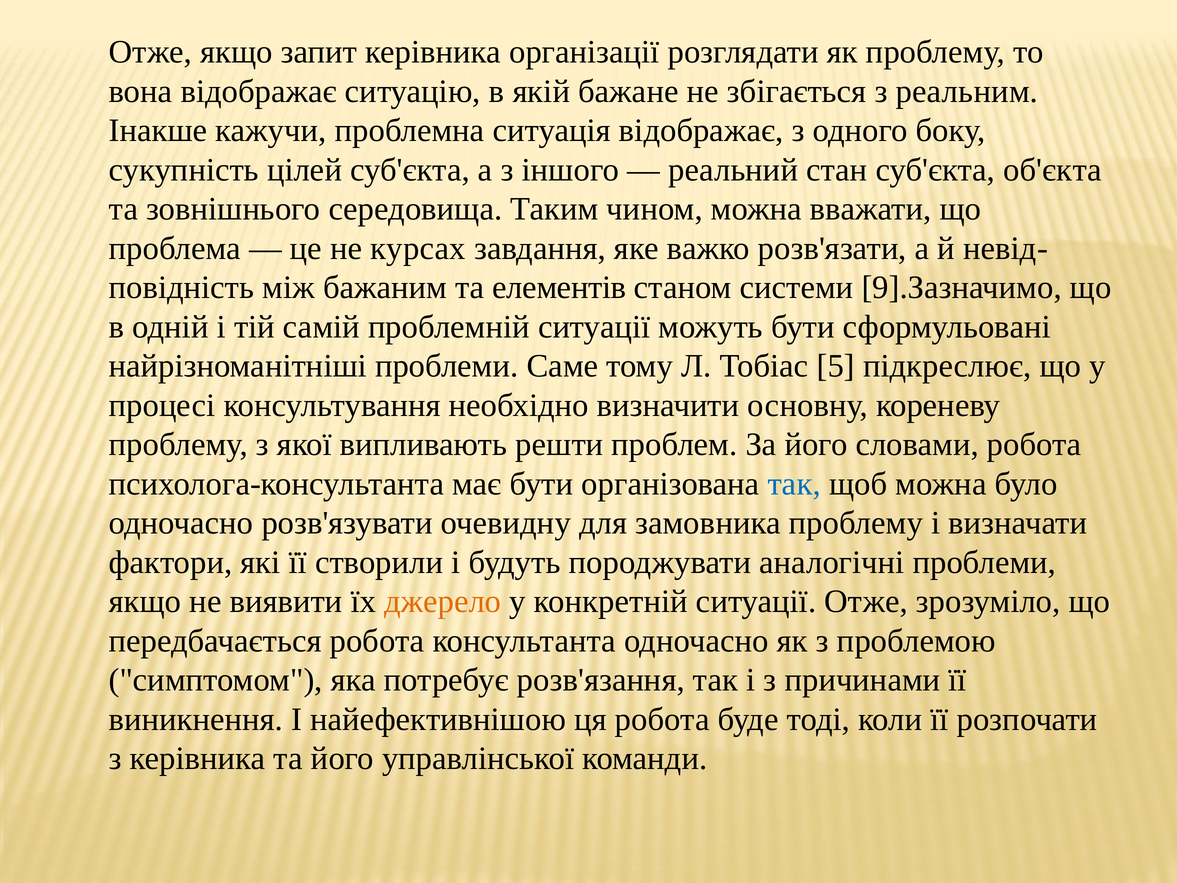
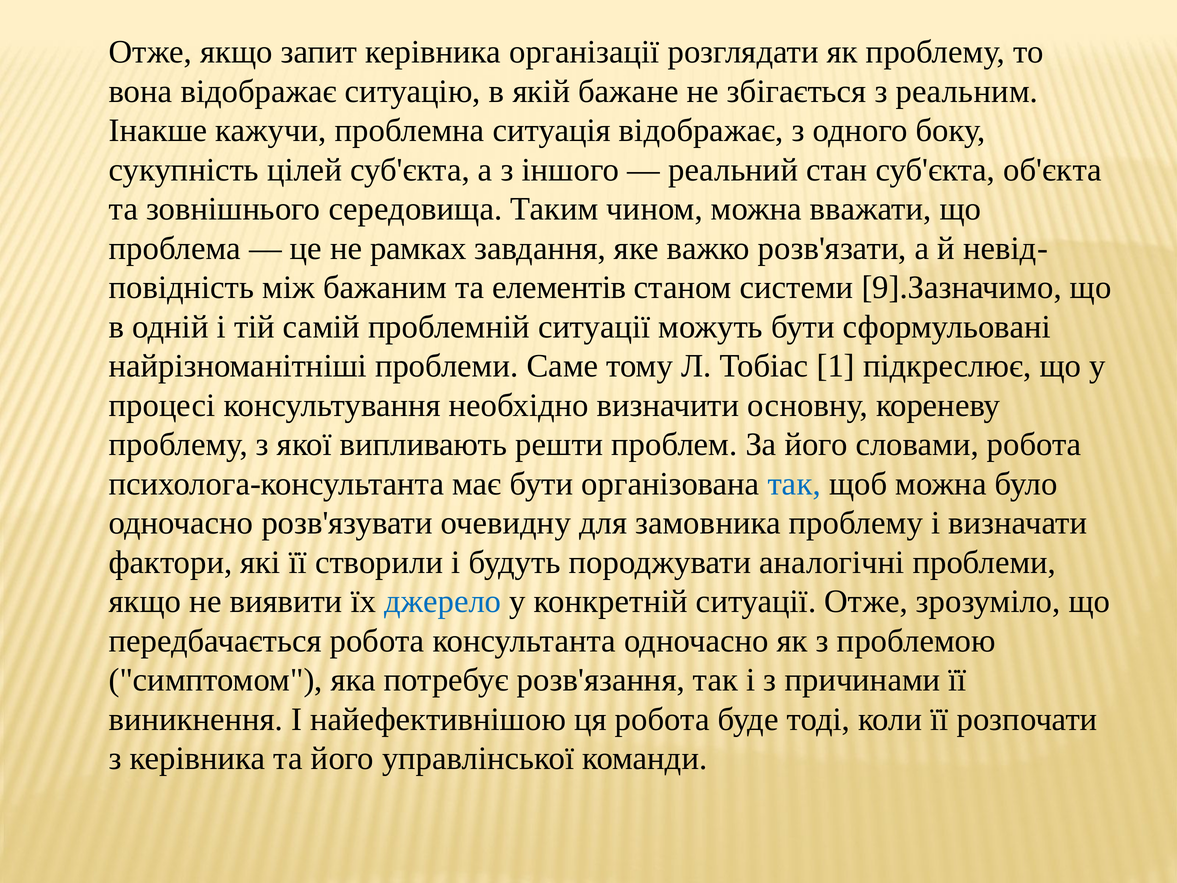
курсах: курсах -> рамках
5: 5 -> 1
джерело colour: orange -> blue
